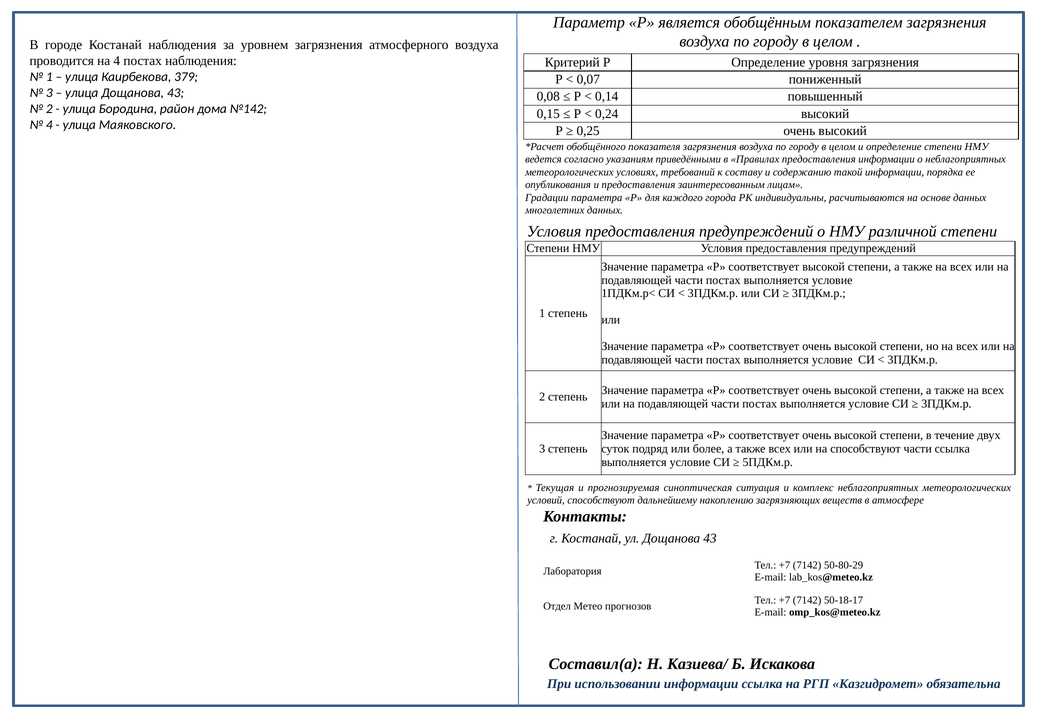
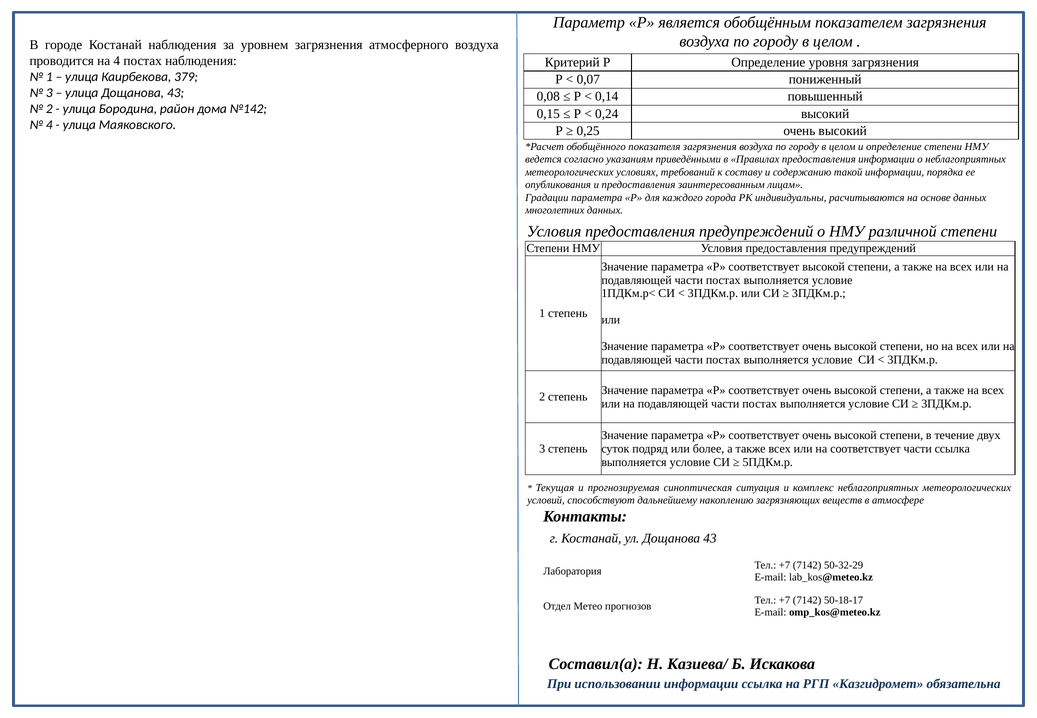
на способствуют: способствуют -> соответствует
50-80-29: 50-80-29 -> 50-32-29
